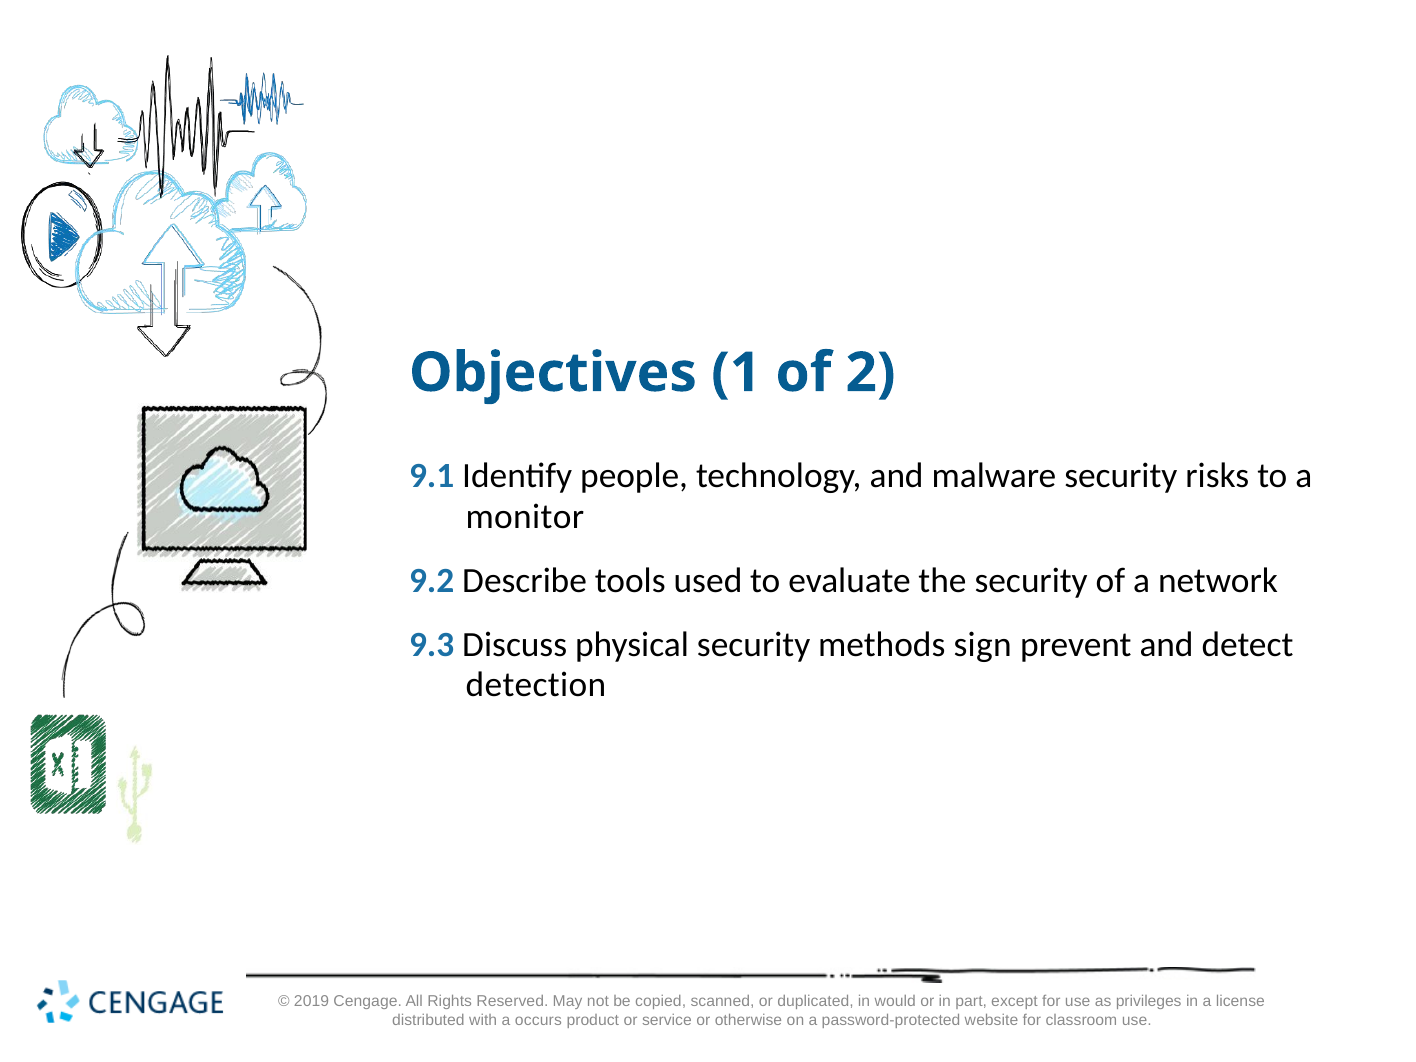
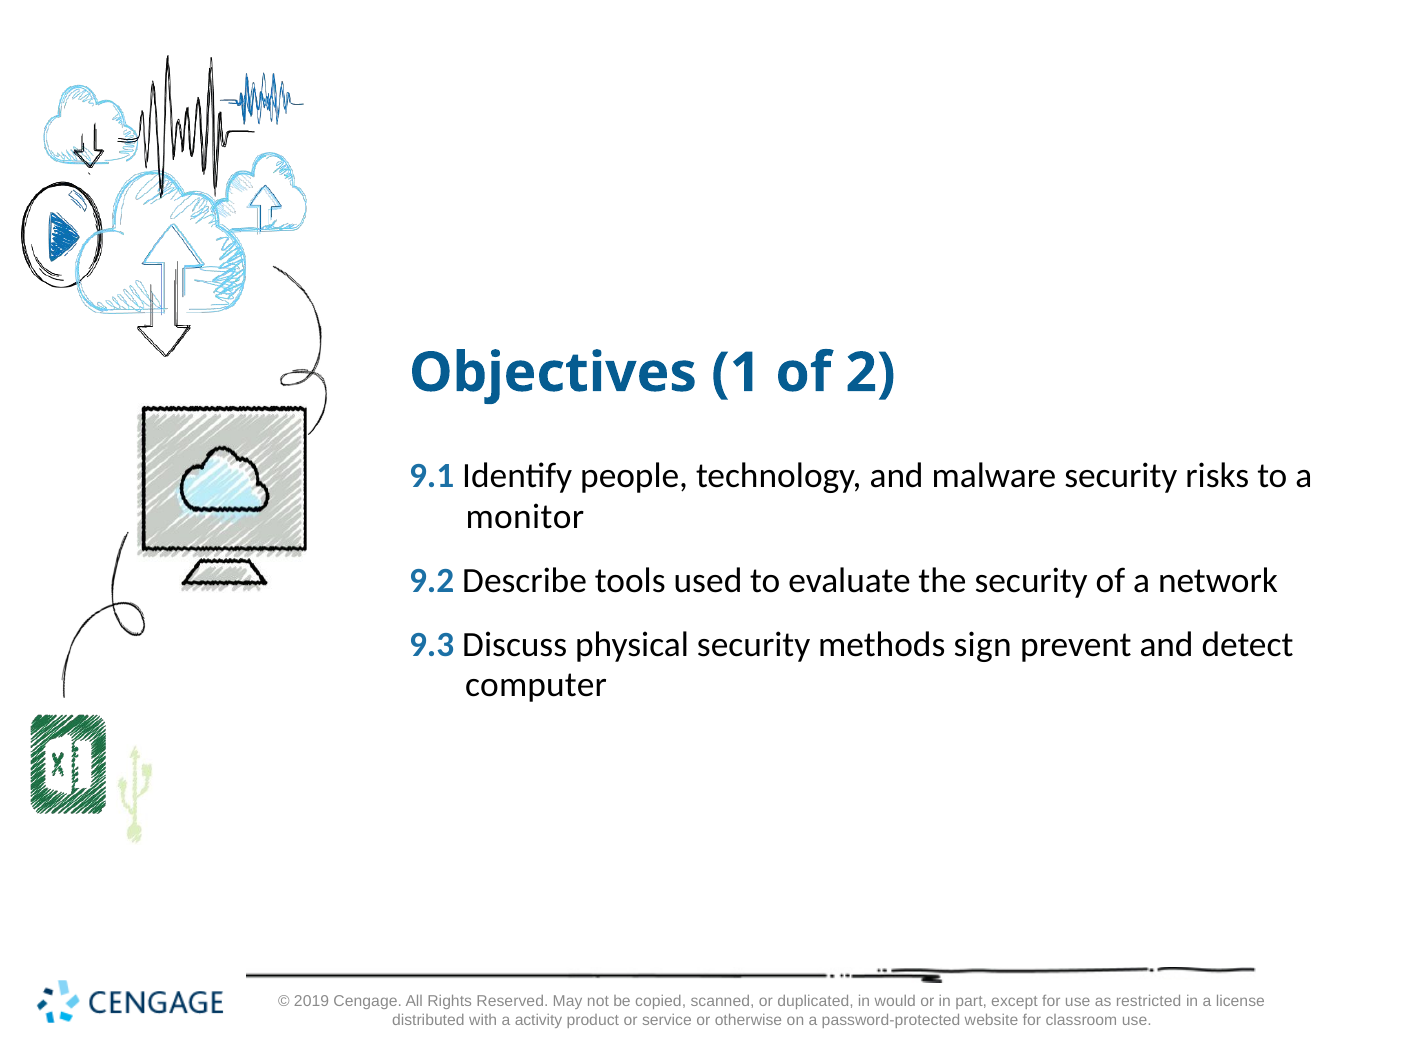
detection: detection -> computer
privileges: privileges -> restricted
occurs: occurs -> activity
